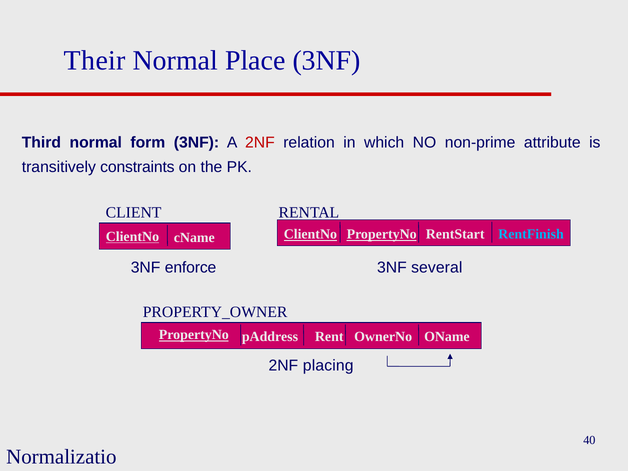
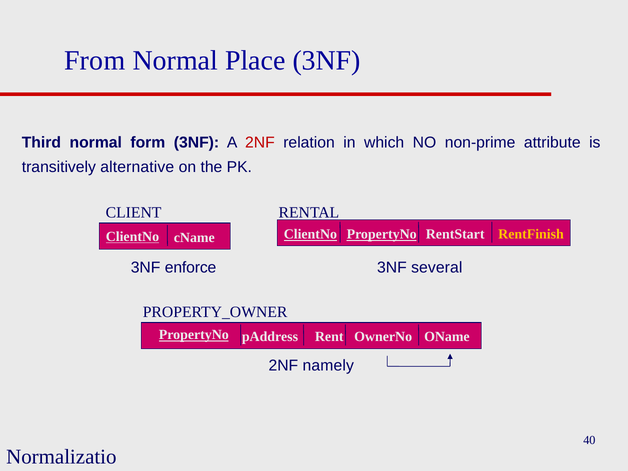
Their: Their -> From
constraints: constraints -> alternative
RentFinish colour: light blue -> yellow
placing: placing -> namely
